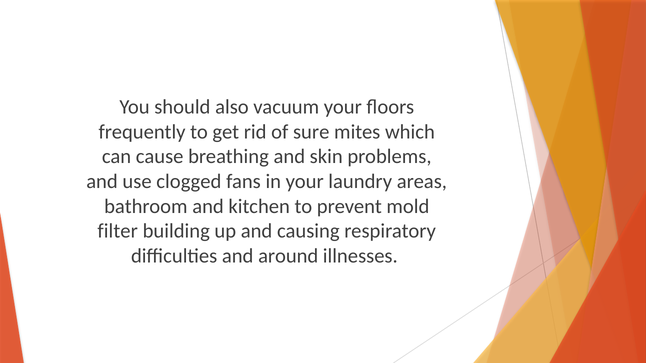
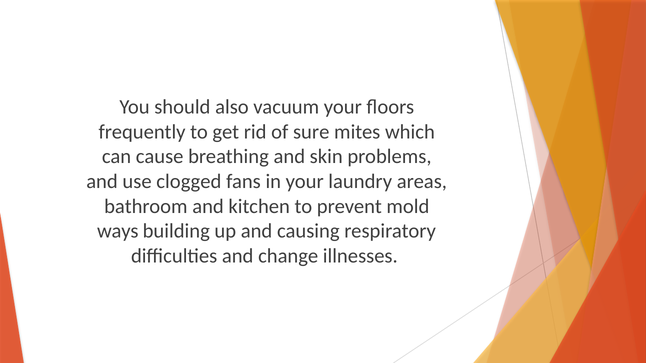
filter: filter -> ways
around: around -> change
